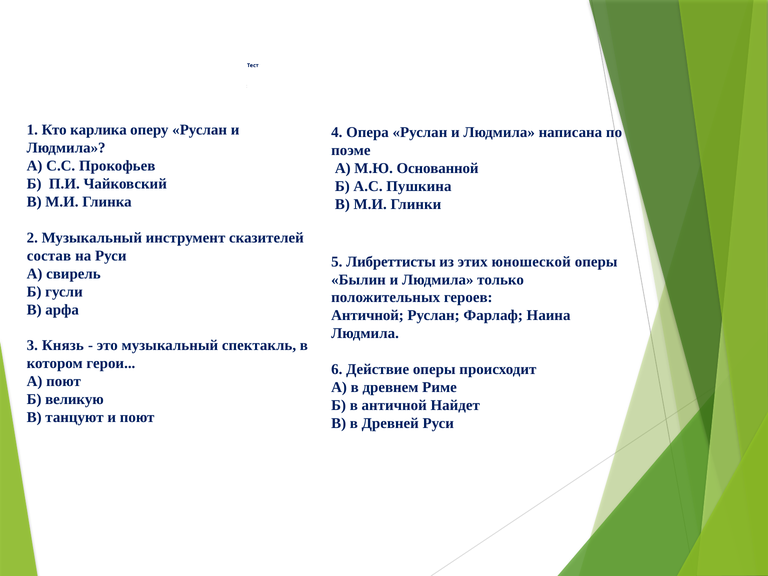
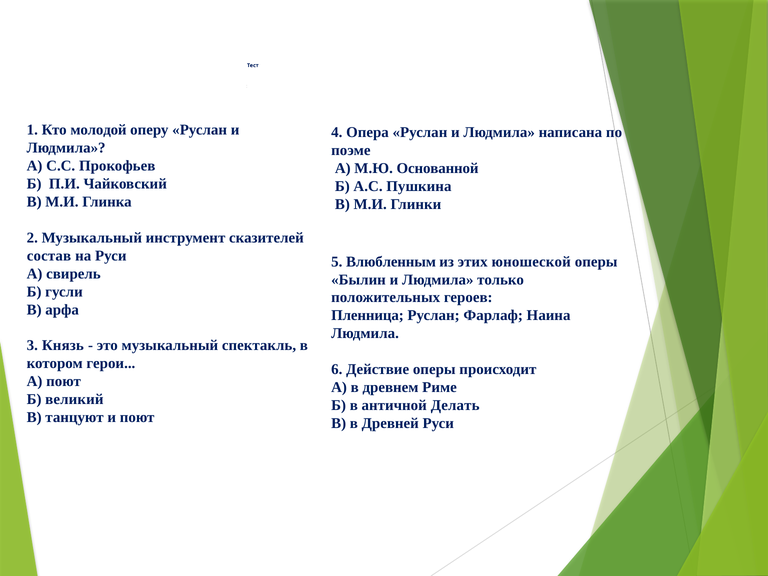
карлика: карлика -> молодой
Либреттисты: Либреттисты -> Влюбленным
Античной at (368, 316): Античной -> Пленница
великую: великую -> великий
Найдет: Найдет -> Делать
